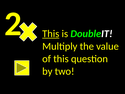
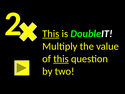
this at (61, 59) underline: none -> present
